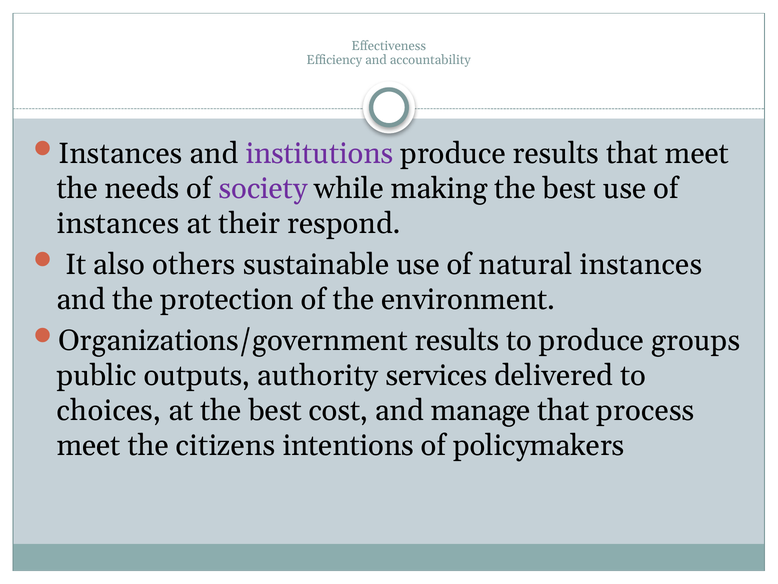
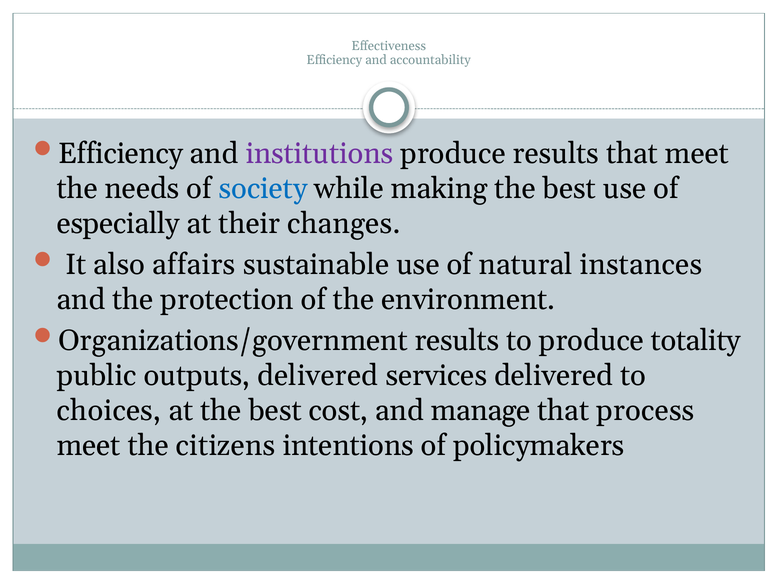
Instances at (120, 153): Instances -> Efficiency
society colour: purple -> blue
instances at (118, 223): instances -> especially
respond: respond -> changes
others: others -> affairs
groups: groups -> totality
outputs authority: authority -> delivered
